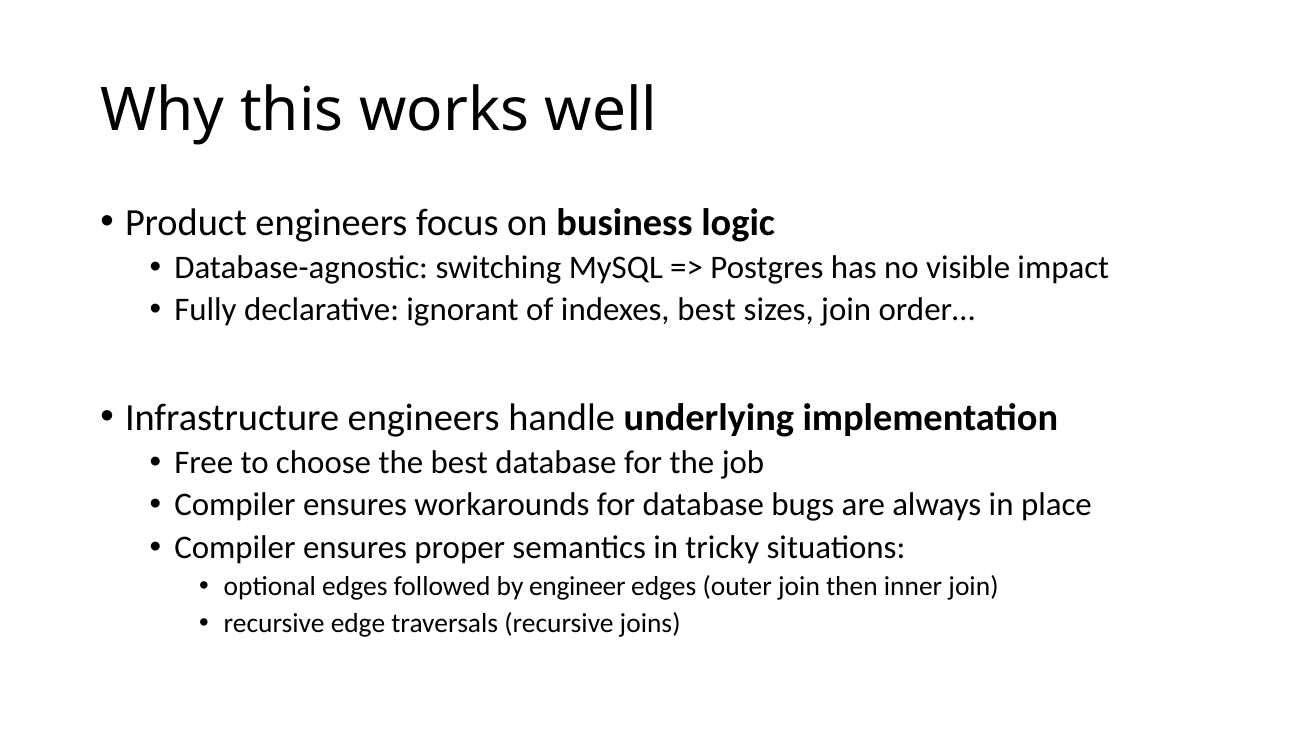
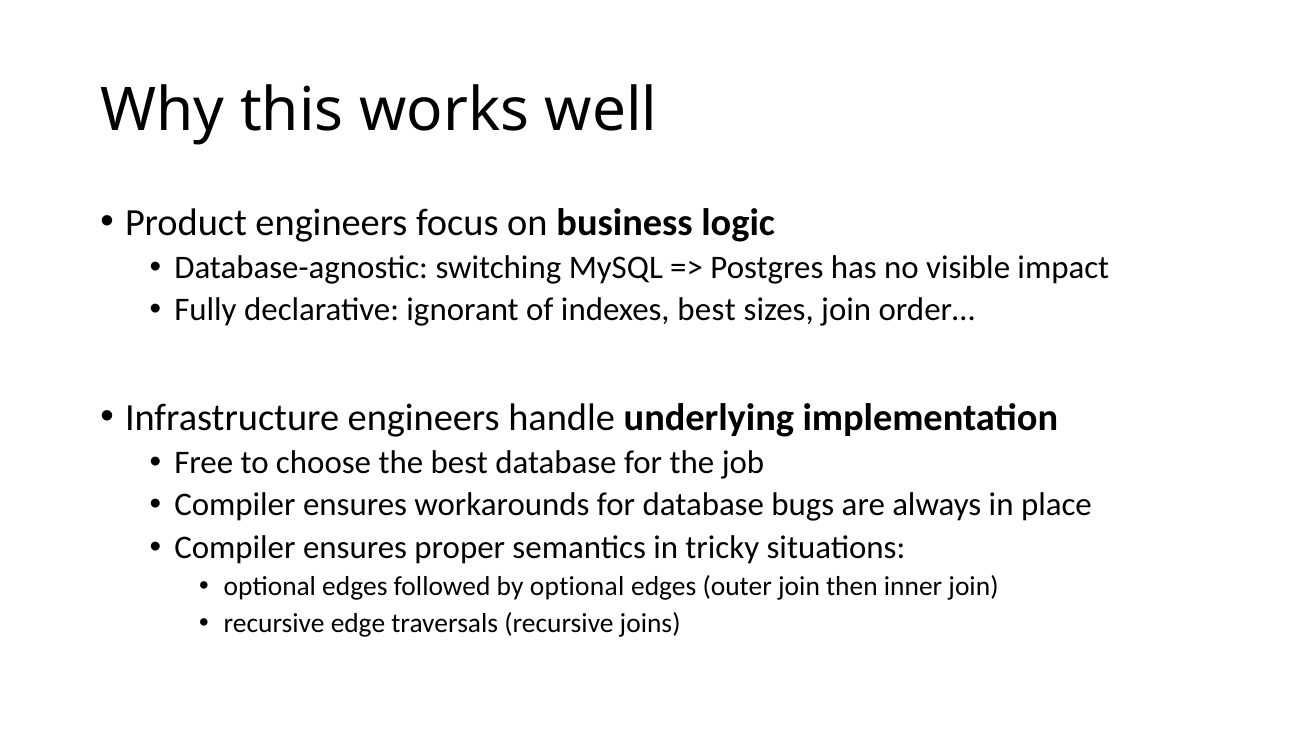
by engineer: engineer -> optional
